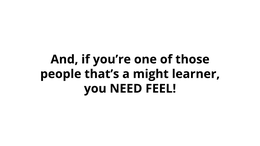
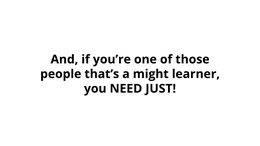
FEEL: FEEL -> JUST
